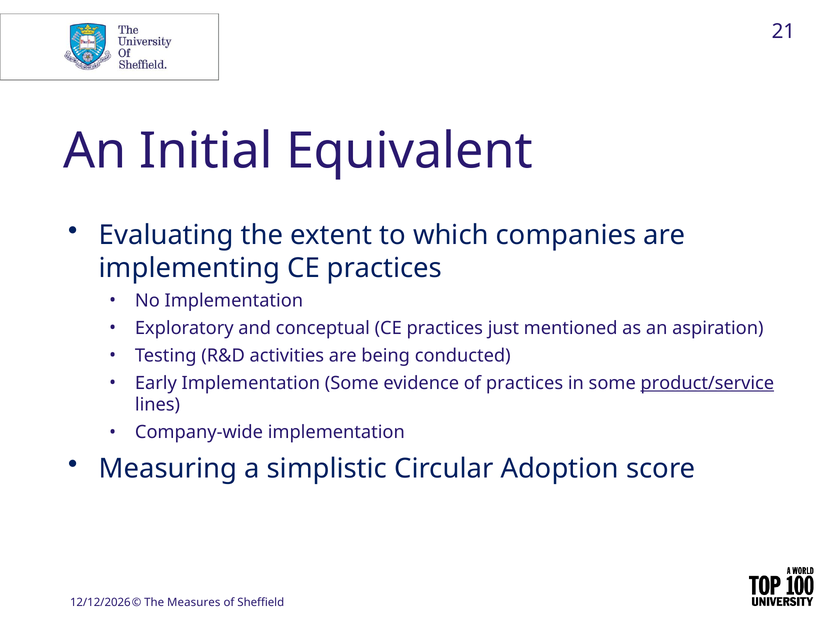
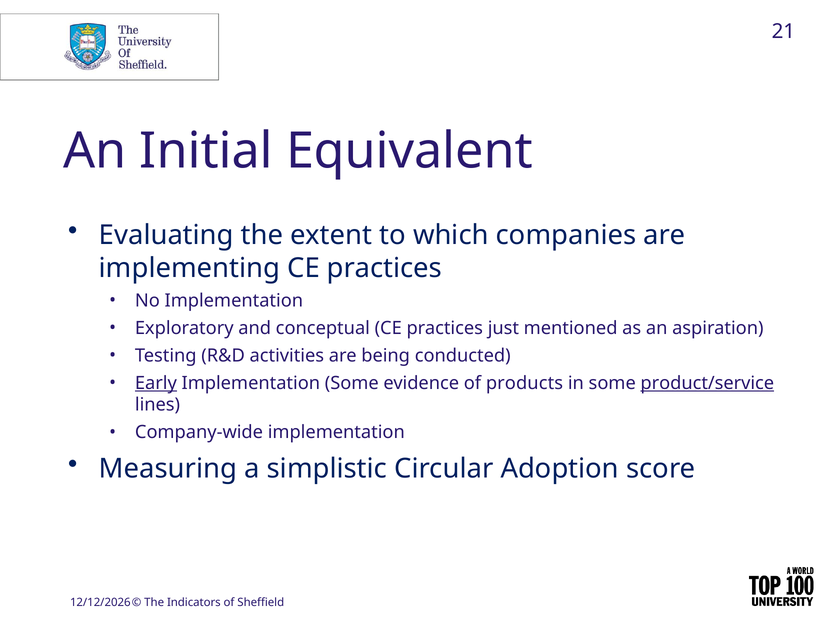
Early underline: none -> present
of practices: practices -> products
Measures: Measures -> Indicators
